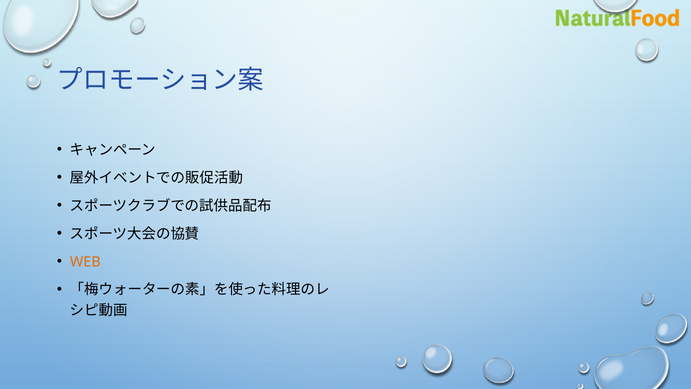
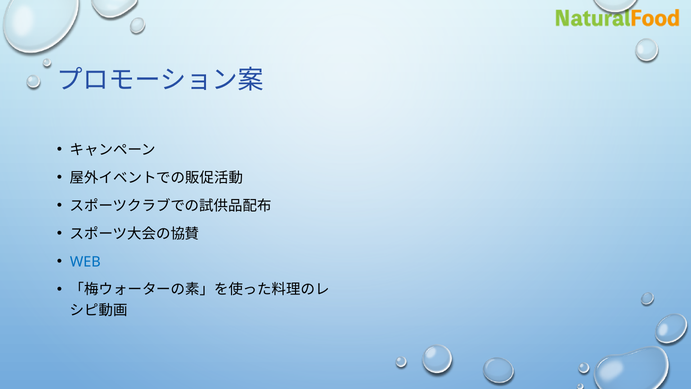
WEB colour: orange -> blue
